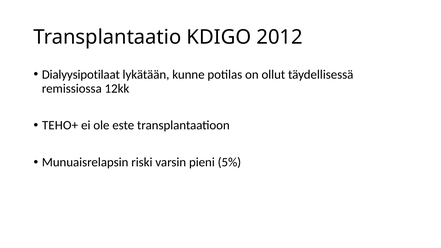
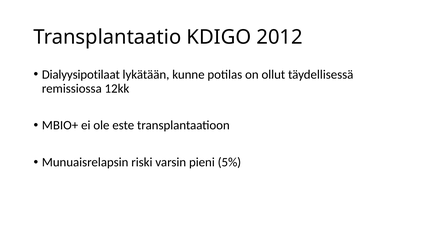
TEHO+: TEHO+ -> MBIO+
